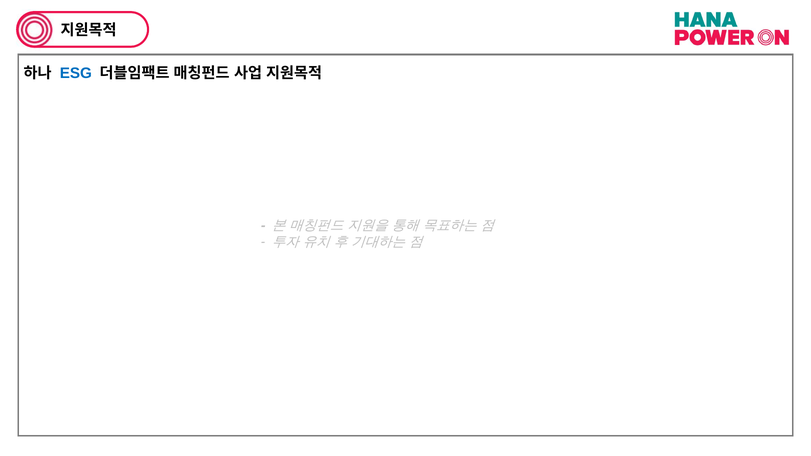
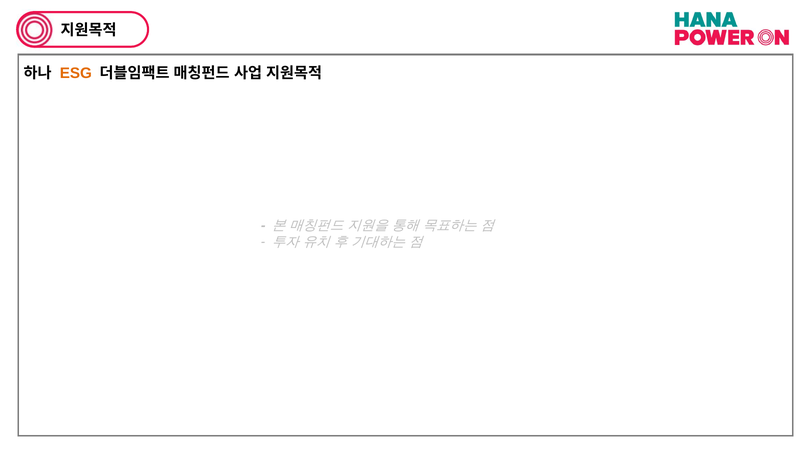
ESG colour: blue -> orange
